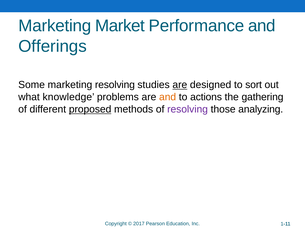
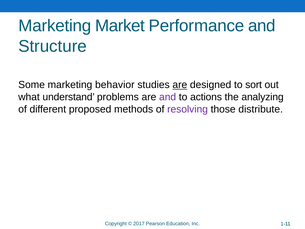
Offerings: Offerings -> Structure
marketing resolving: resolving -> behavior
knowledge: knowledge -> understand
and at (168, 97) colour: orange -> purple
gathering: gathering -> analyzing
proposed underline: present -> none
analyzing: analyzing -> distribute
